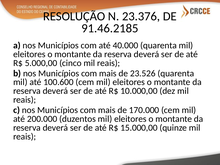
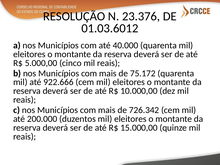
91.46.2185: 91.46.2185 -> 01.03.6012
23.526: 23.526 -> 75.172
100.600: 100.600 -> 922.666
170.000: 170.000 -> 726.342
